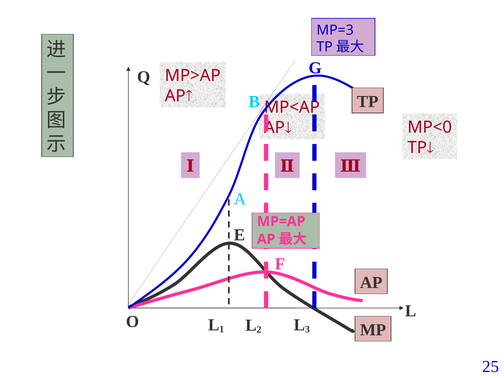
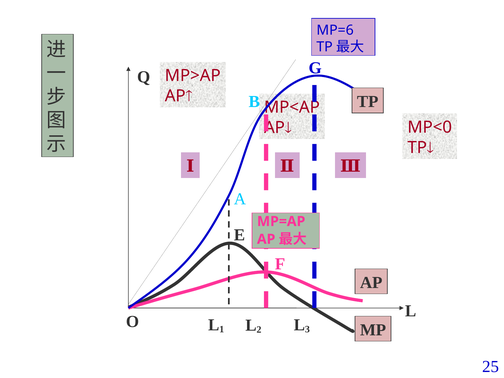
MP=3: MP=3 -> MP=6
